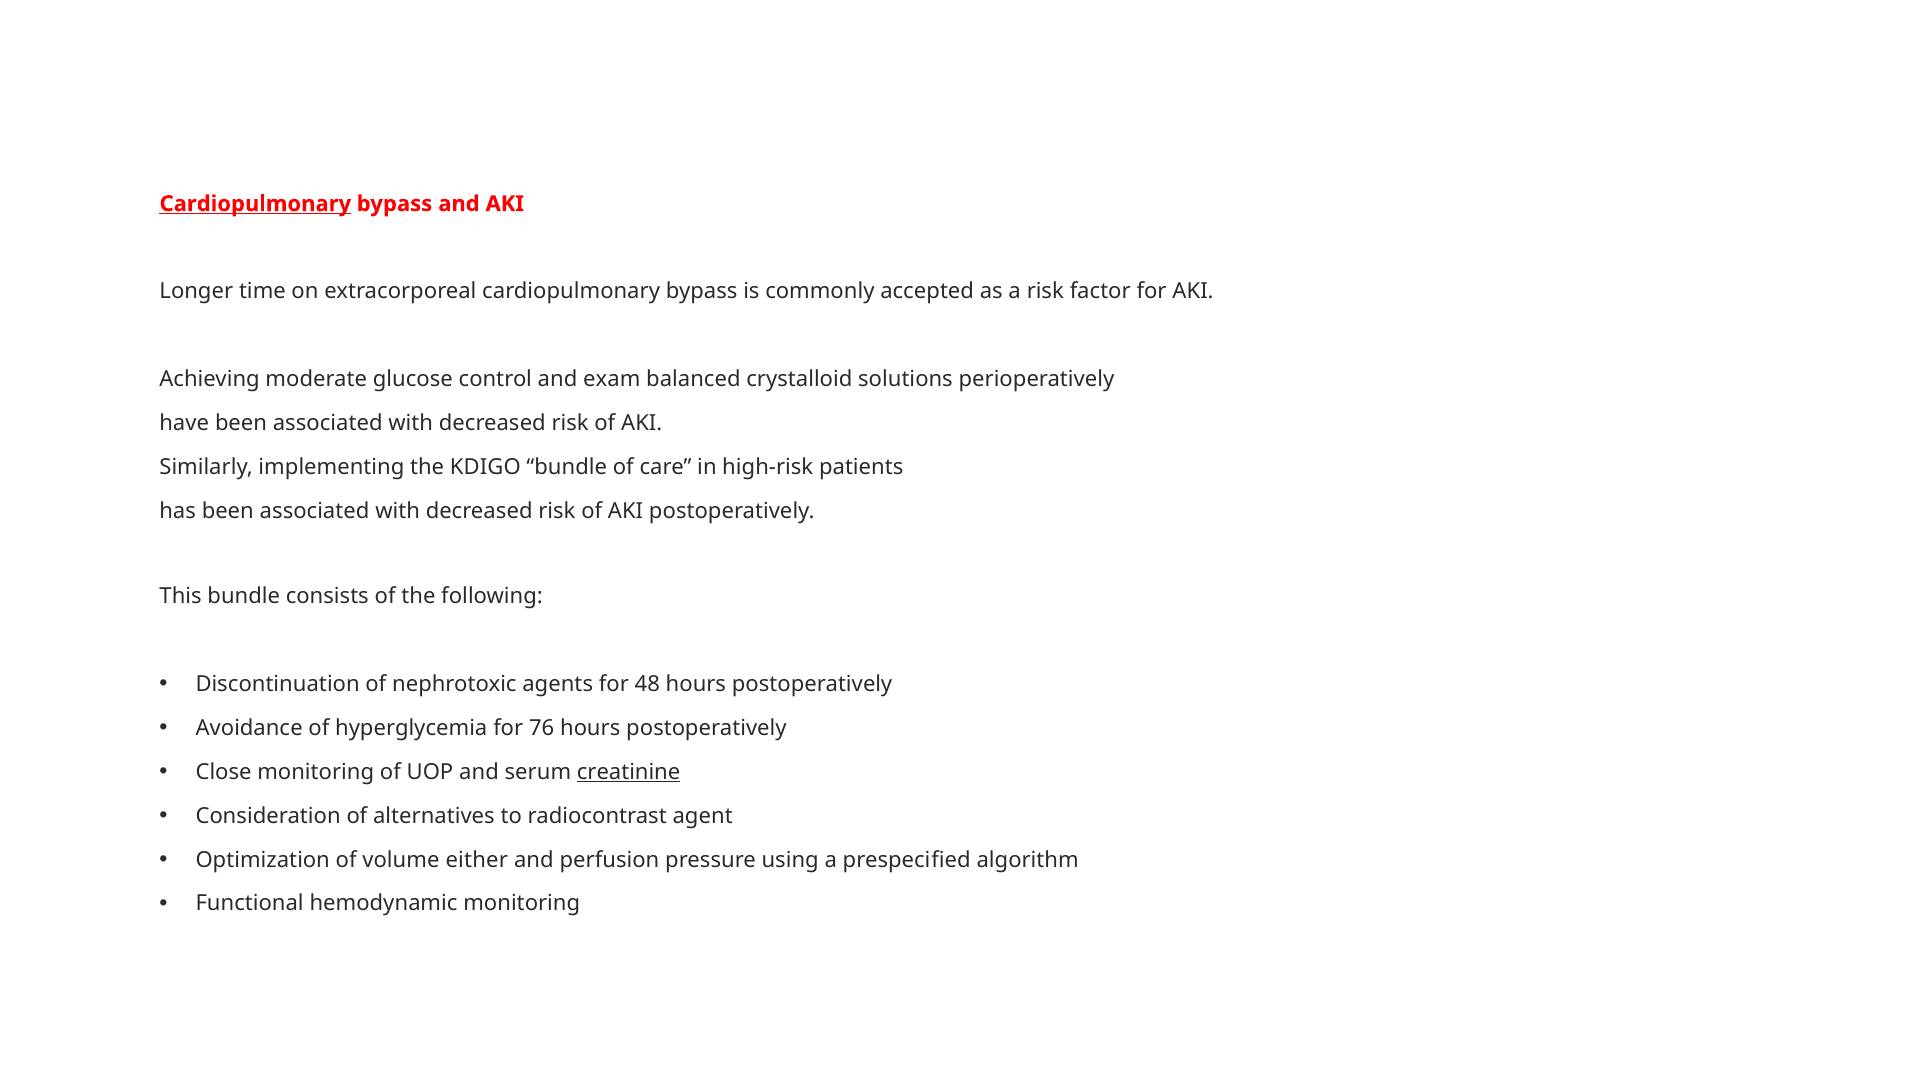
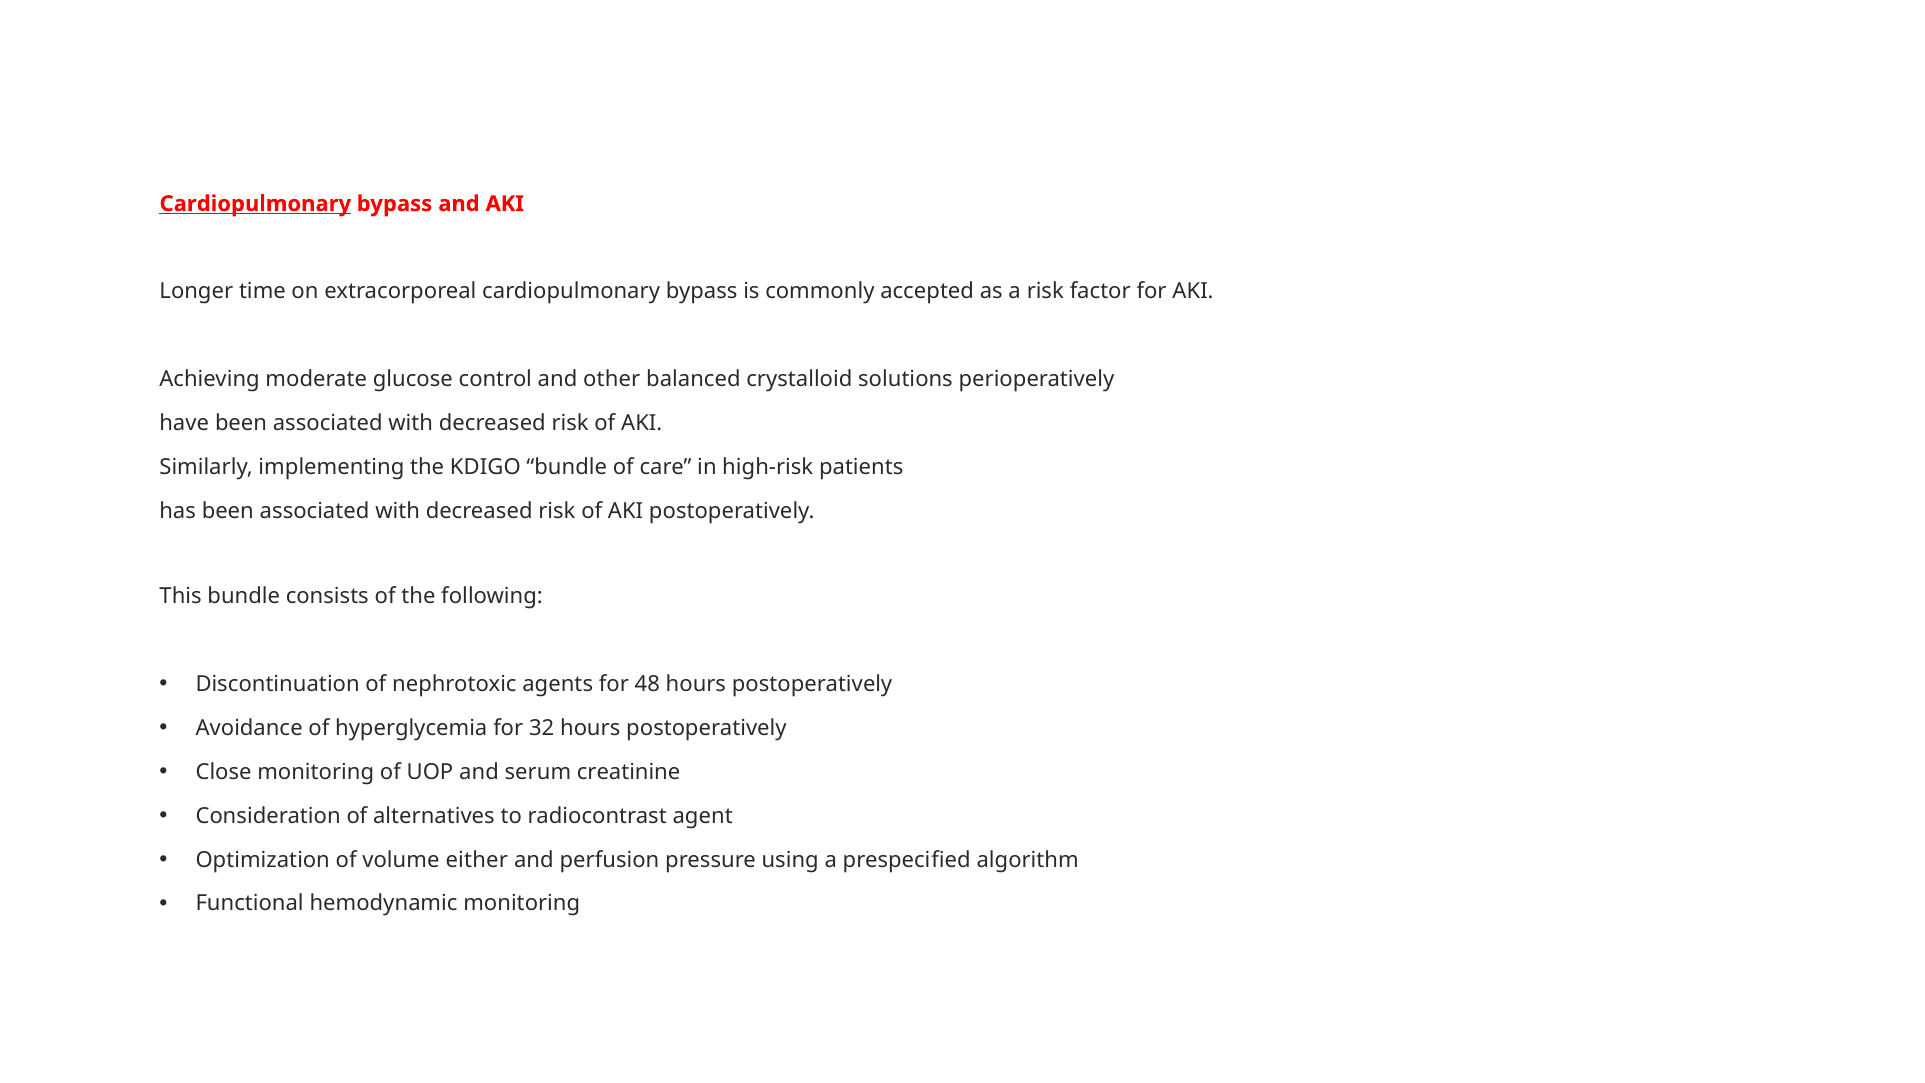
exam: exam -> other
76: 76 -> 32
creatinine underline: present -> none
